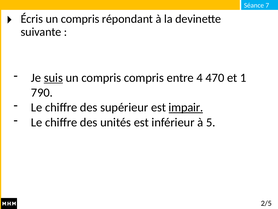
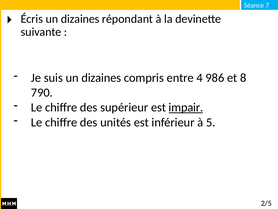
Écris un compris: compris -> dizaines
suis underline: present -> none
compris at (101, 78): compris -> dizaines
470: 470 -> 986
1: 1 -> 8
